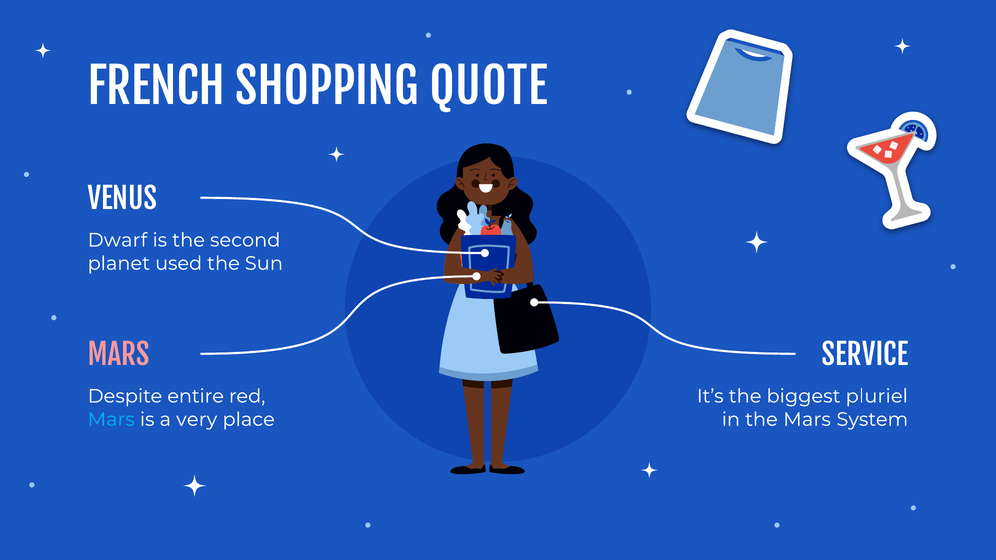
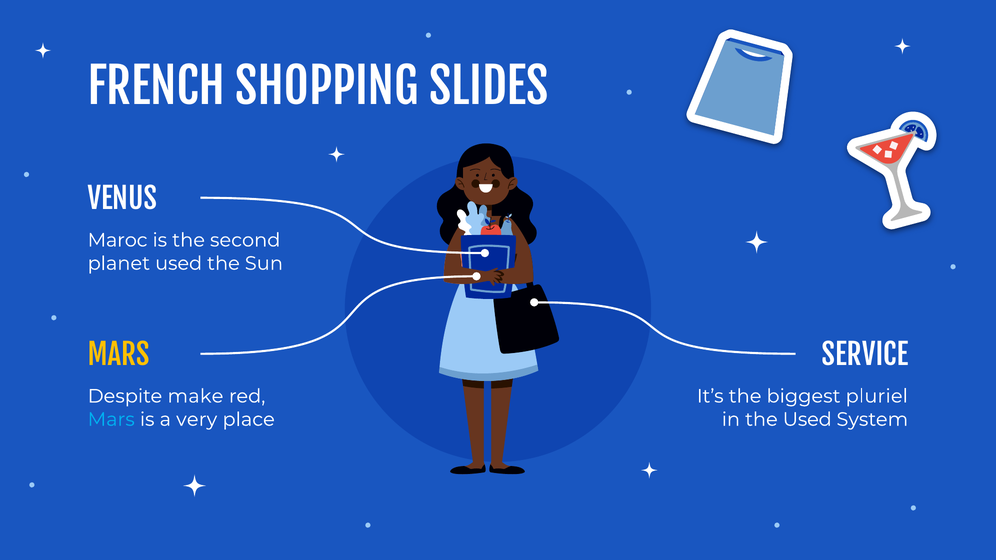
QUOTE: QUOTE -> SLIDES
Dwarf: Dwarf -> Maroc
MARS at (119, 356) colour: pink -> yellow
entire: entire -> make
the Mars: Mars -> Used
